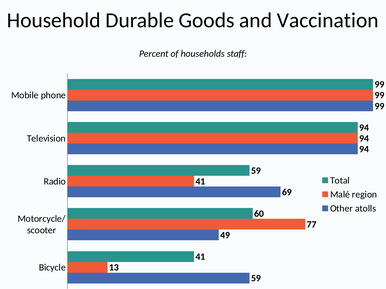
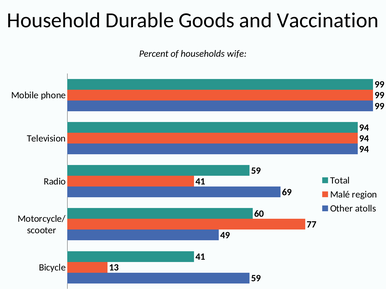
staff: staff -> wife
